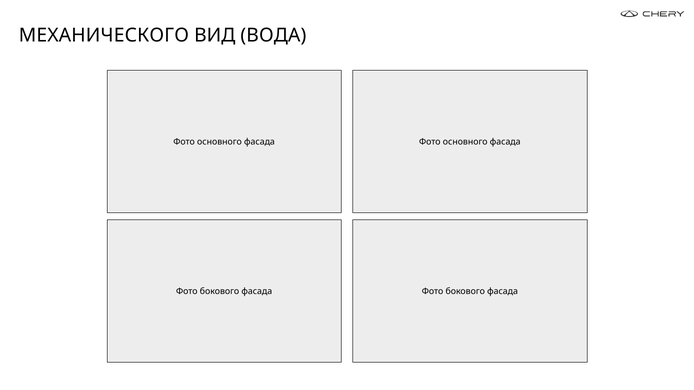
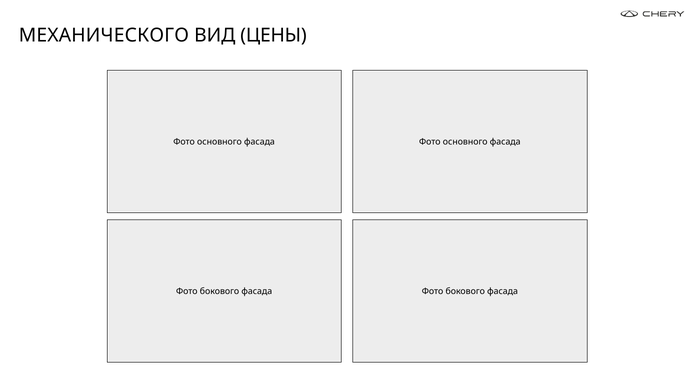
ВОДА: ВОДА -> ЦЕНЫ
